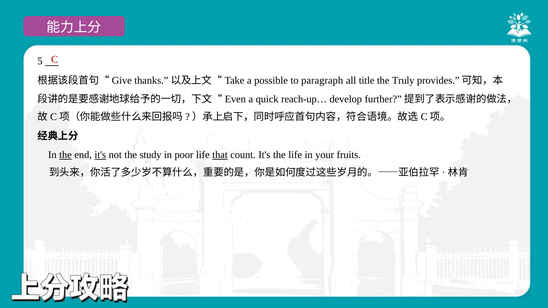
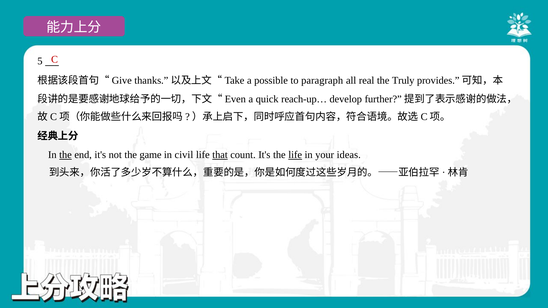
title: title -> real
it's at (100, 155) underline: present -> none
study: study -> game
poor: poor -> civil
life at (295, 155) underline: none -> present
fruits: fruits -> ideas
